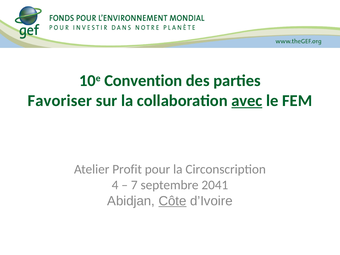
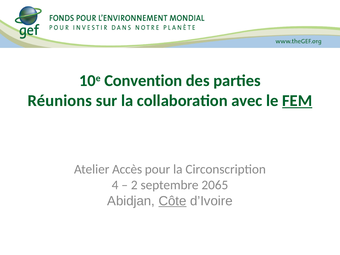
Favoriser: Favoriser -> Réunions
avec underline: present -> none
FEM underline: none -> present
Profit: Profit -> Accès
7: 7 -> 2
2041: 2041 -> 2065
